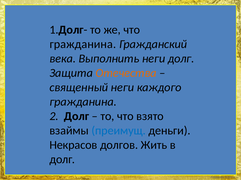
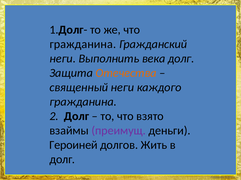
века at (63, 59): века -> неги
Выполнить неги: неги -> века
преимущ colour: blue -> purple
Некрасов: Некрасов -> Героиней
